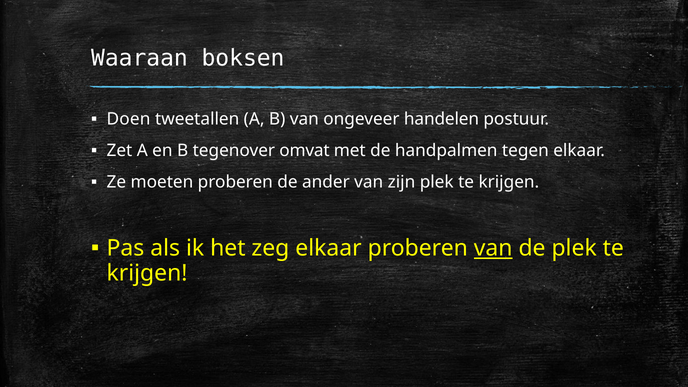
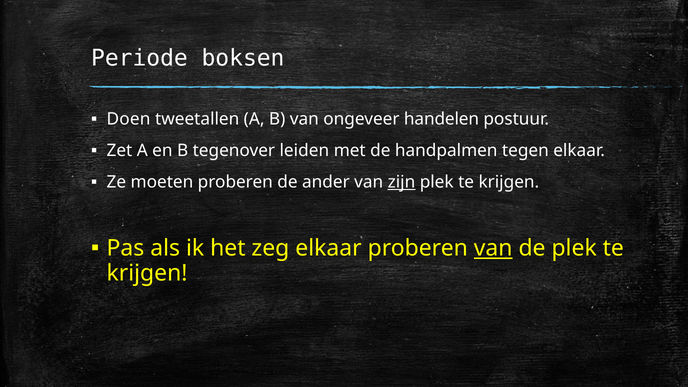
Waaraan: Waaraan -> Periode
omvat: omvat -> leiden
zijn underline: none -> present
